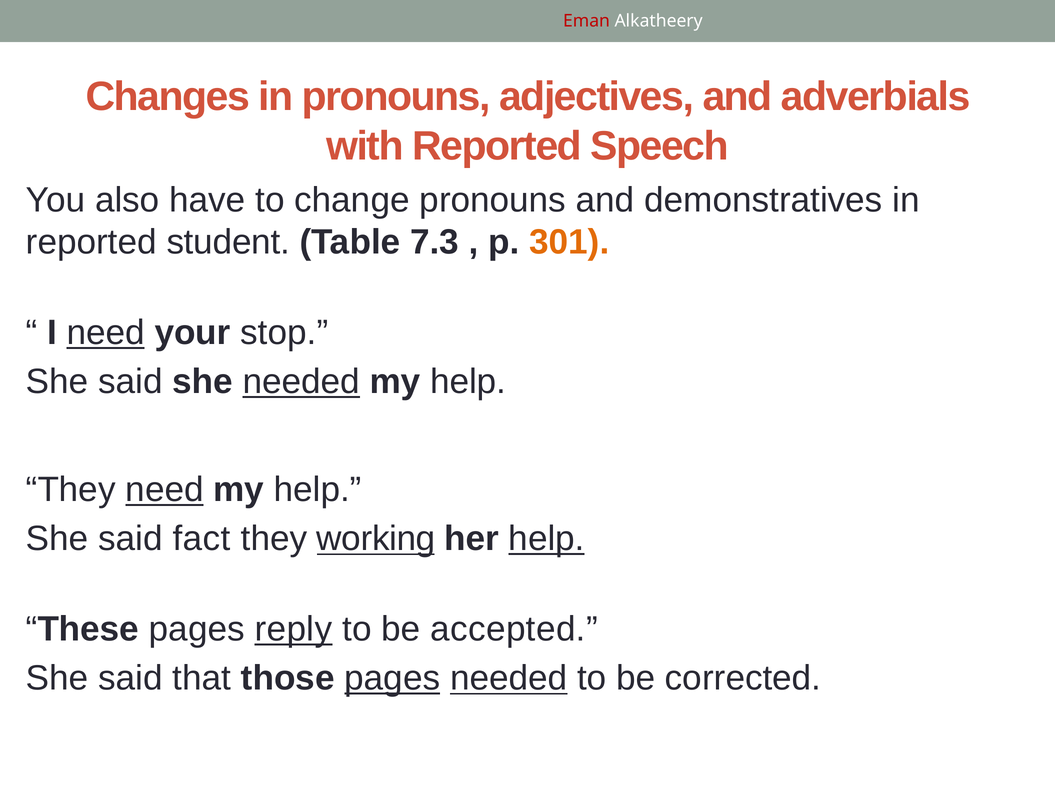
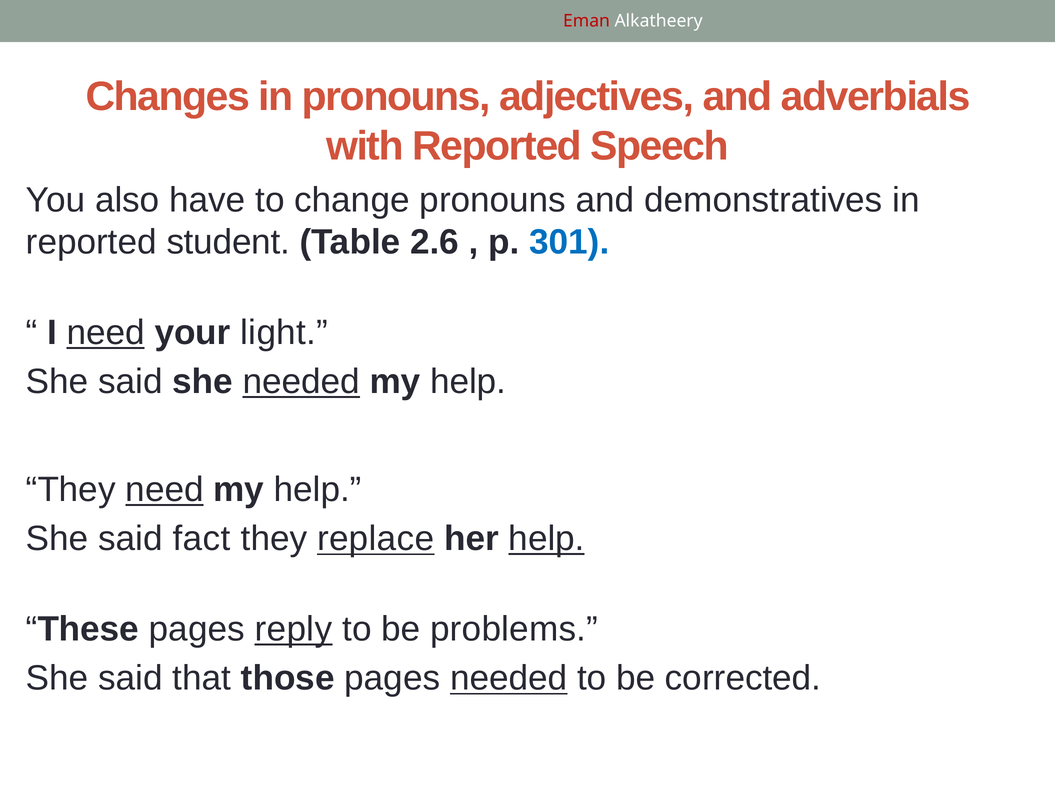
7.3: 7.3 -> 2.6
301 colour: orange -> blue
stop: stop -> light
working: working -> replace
accepted: accepted -> problems
pages at (392, 679) underline: present -> none
